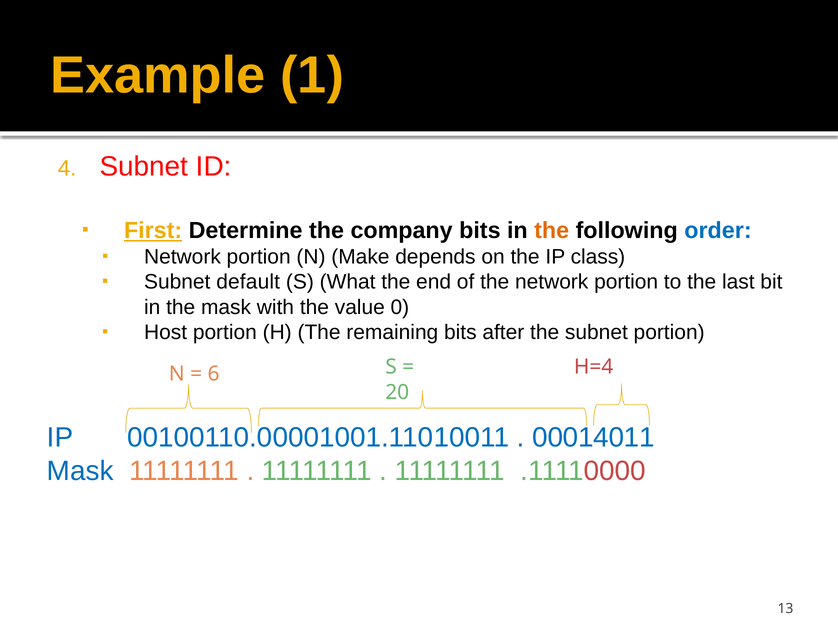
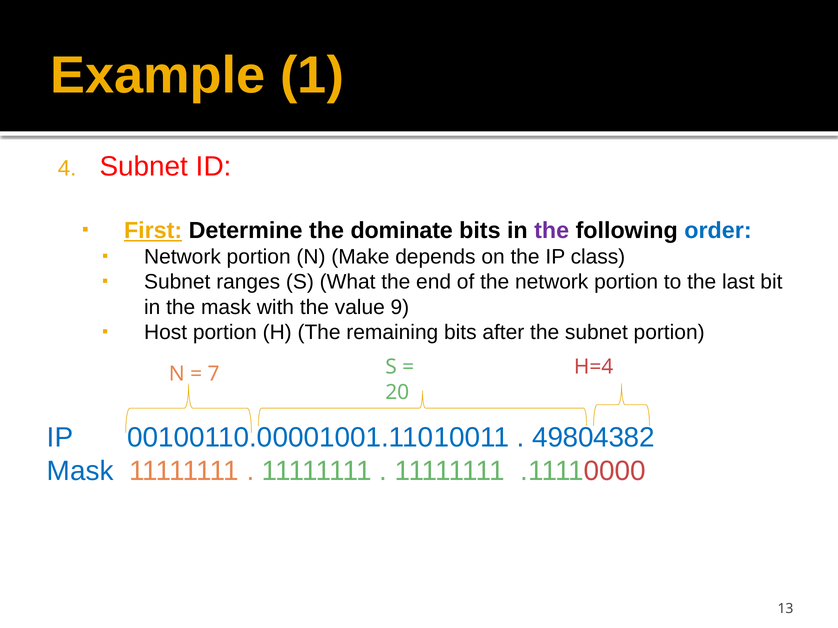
company: company -> dominate
the at (552, 231) colour: orange -> purple
default: default -> ranges
0: 0 -> 9
6: 6 -> 7
00014011: 00014011 -> 49804382
